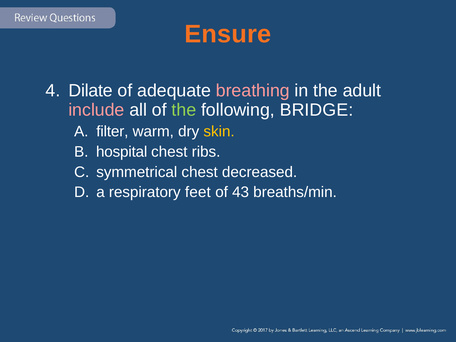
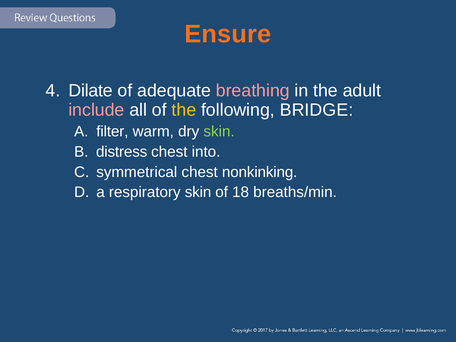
the at (184, 110) colour: light green -> yellow
skin at (219, 132) colour: yellow -> light green
hospital: hospital -> distress
ribs: ribs -> into
decreased: decreased -> nonkinking
respiratory feet: feet -> skin
43: 43 -> 18
